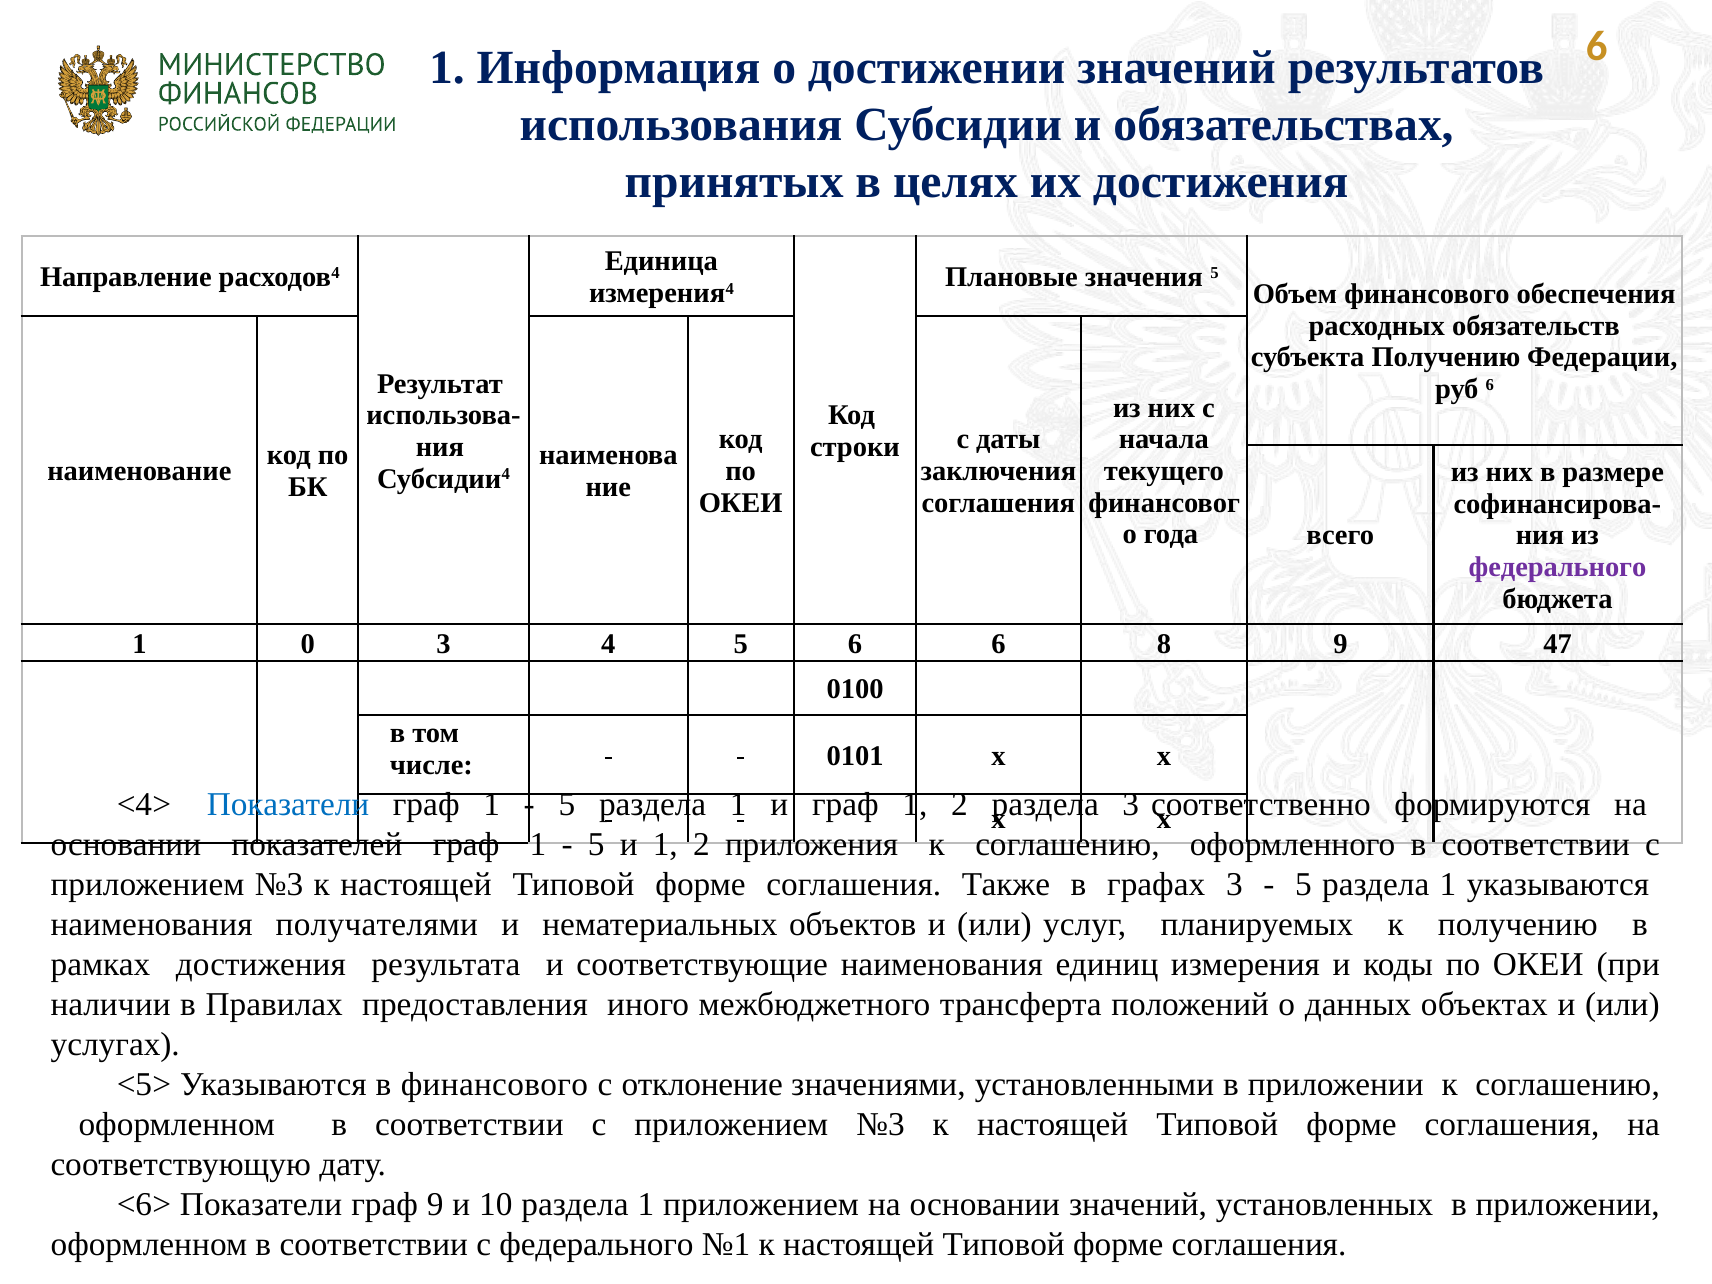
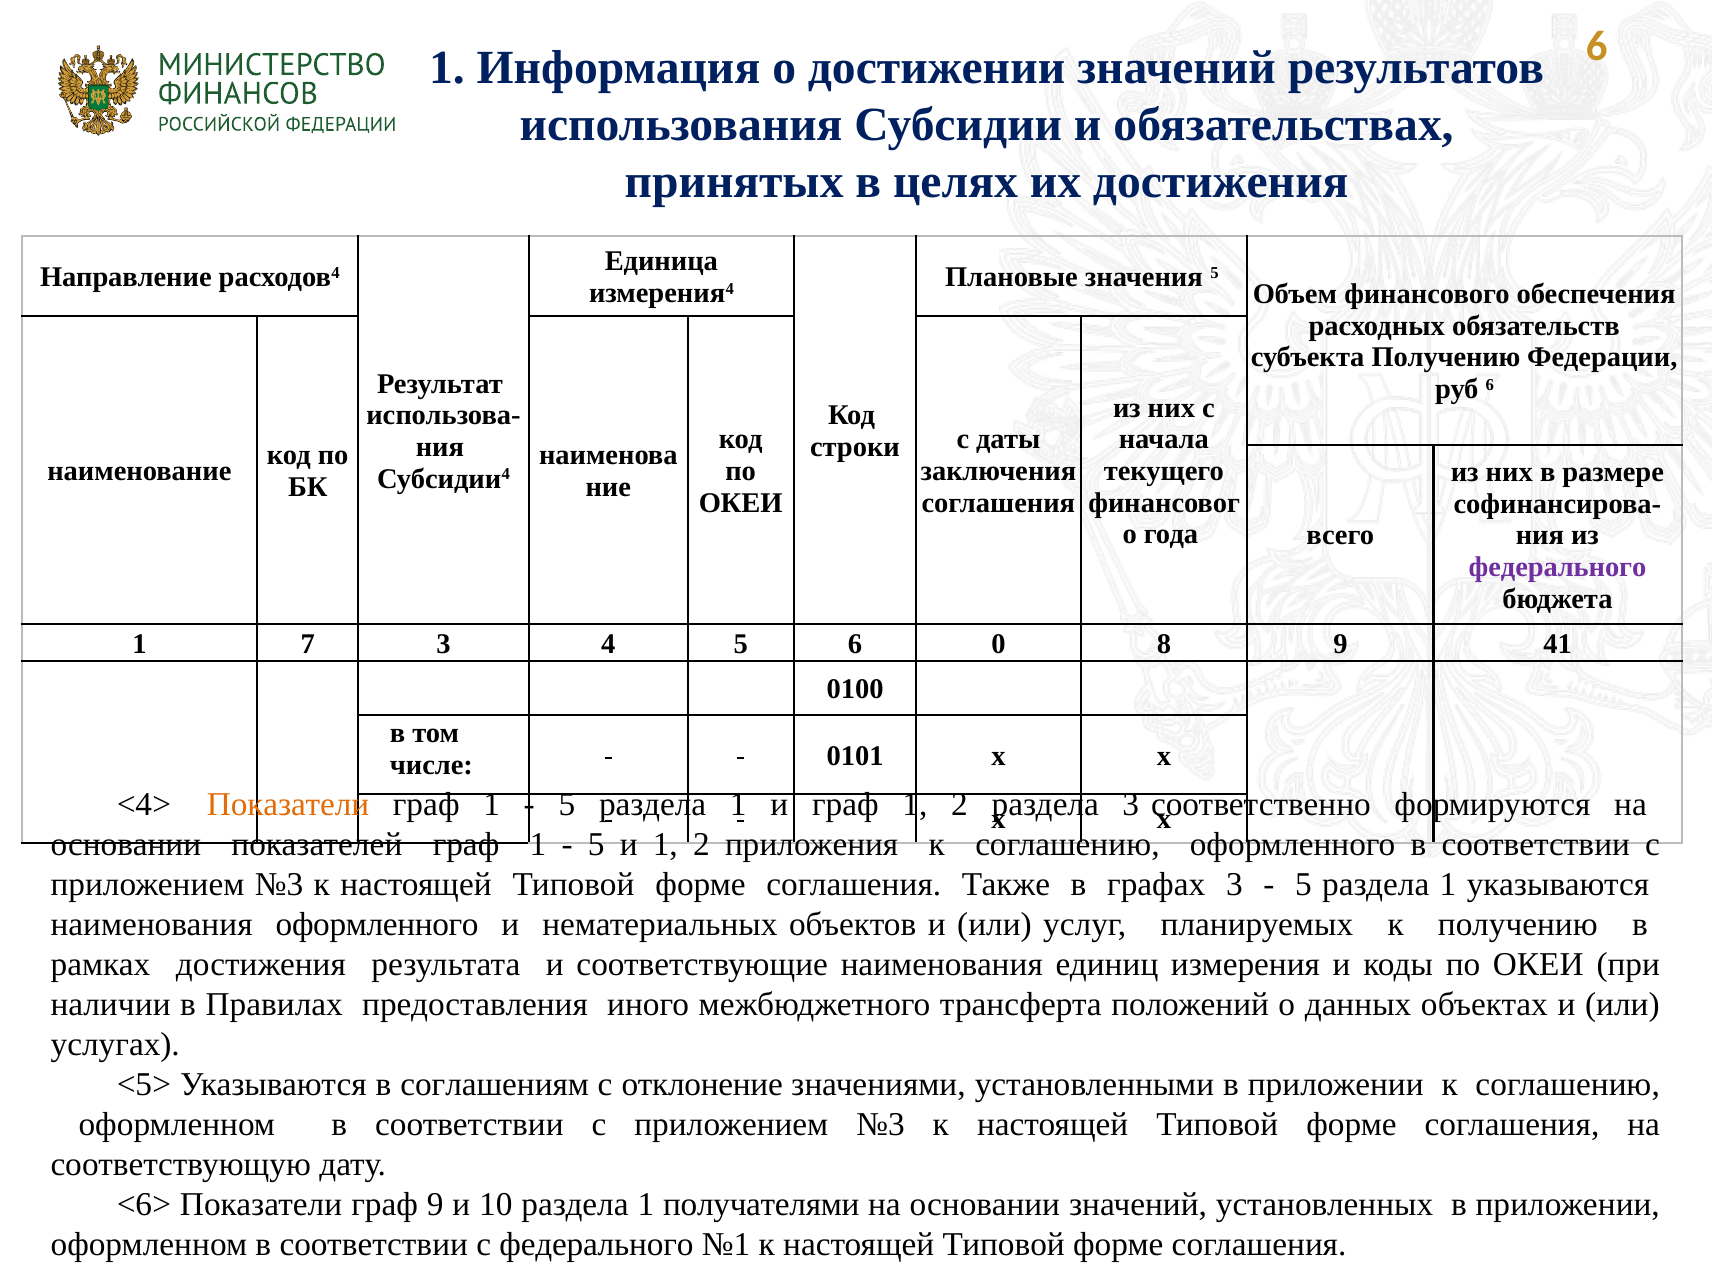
0: 0 -> 7
6 6: 6 -> 0
47: 47 -> 41
Показатели at (288, 805) colour: blue -> orange
наименования получателями: получателями -> оформленного
в финансового: финансового -> соглашениям
1 приложением: приложением -> получателями
